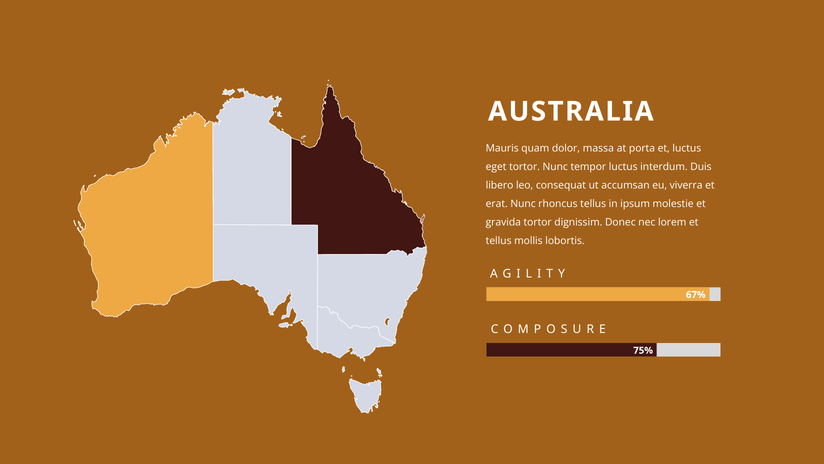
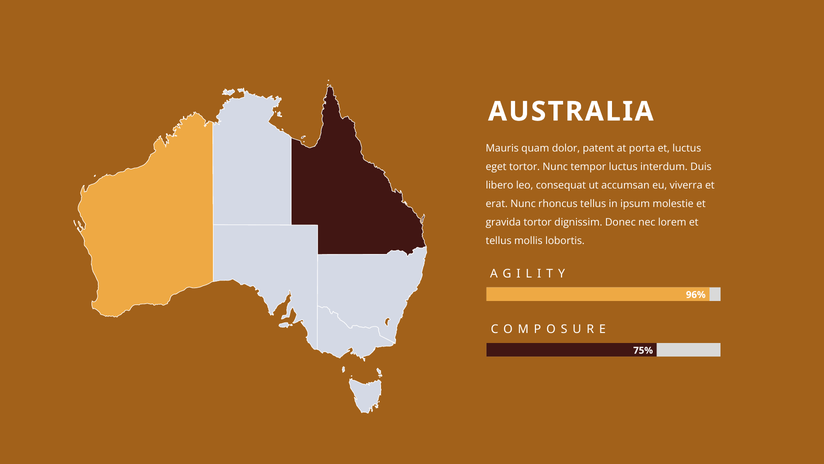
massa: massa -> patent
67%: 67% -> 96%
